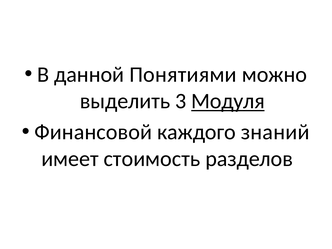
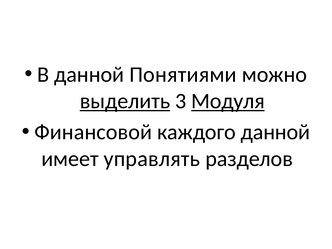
выделить underline: none -> present
каждого знаний: знаний -> данной
стоимость: стоимость -> управлять
